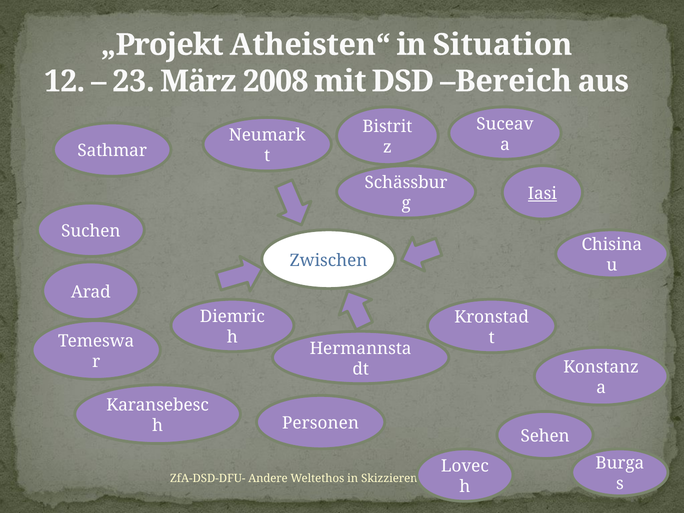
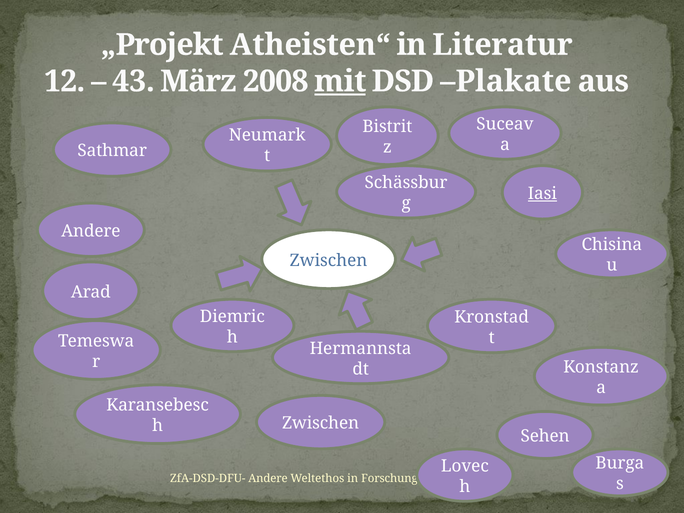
Situation: Situation -> Literatur
23: 23 -> 43
mit underline: none -> present
Bereich: Bereich -> Plakate
Suchen at (91, 231): Suchen -> Andere
Personen at (320, 423): Personen -> Zwischen
Skizzieren: Skizzieren -> Forschung
